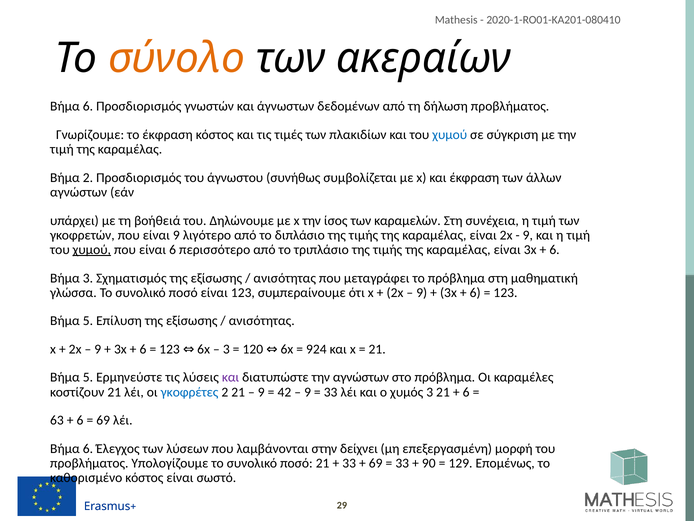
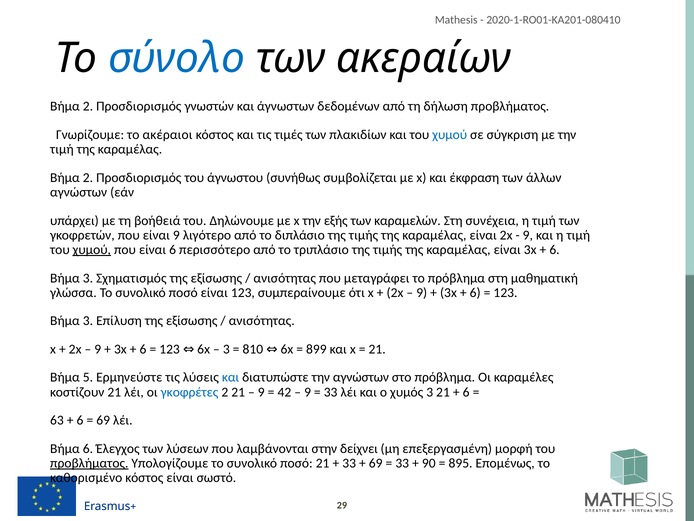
σύνολο colour: orange -> blue
6 at (88, 106): 6 -> 2
το έκφραση: έκφραση -> ακέραιοι
ίσος: ίσος -> εξής
5 at (88, 321): 5 -> 3
120: 120 -> 810
924: 924 -> 899
και at (231, 377) colour: purple -> blue
προβλήματος at (89, 463) underline: none -> present
129: 129 -> 895
